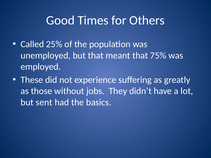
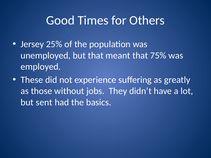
Called: Called -> Jersey
